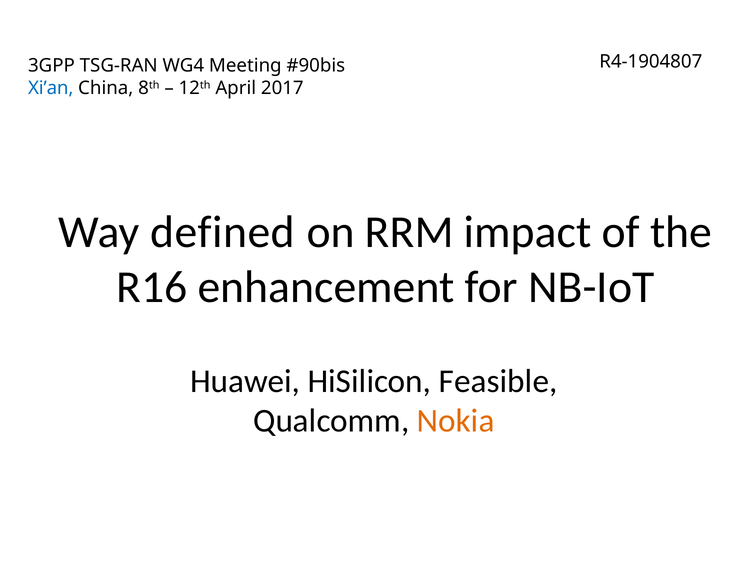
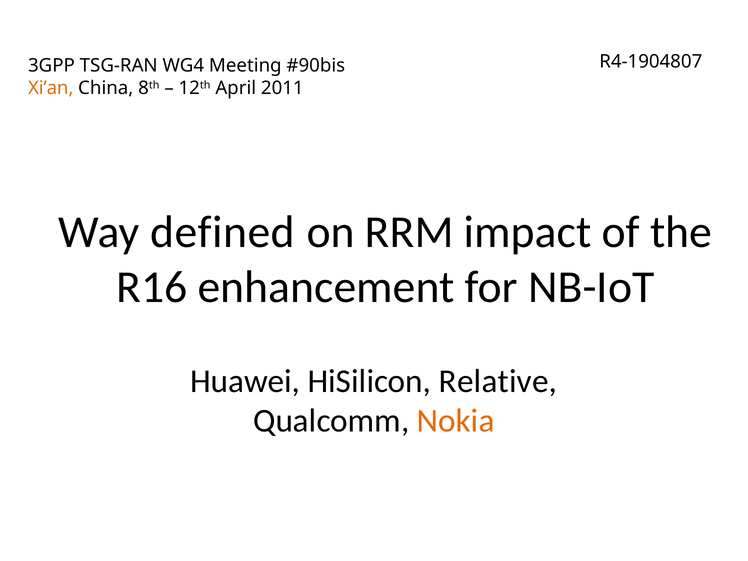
Xi’an colour: blue -> orange
2017: 2017 -> 2011
Feasible: Feasible -> Relative
